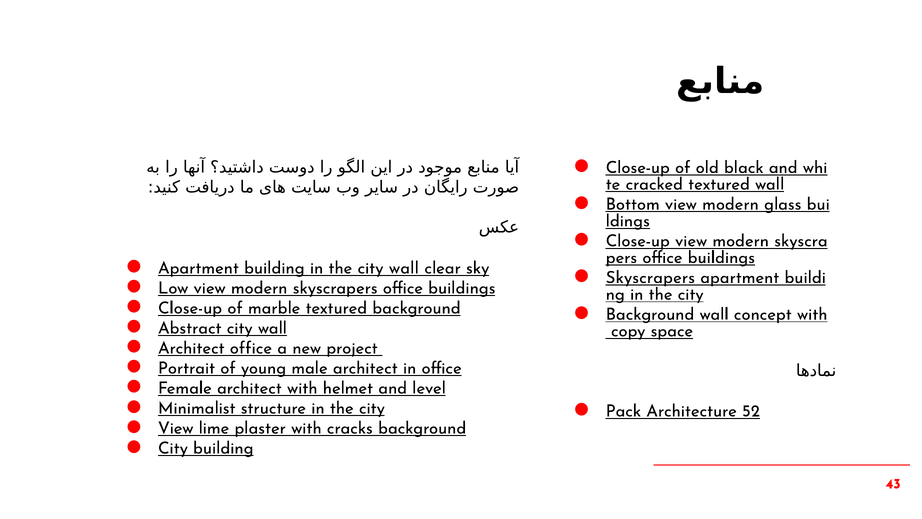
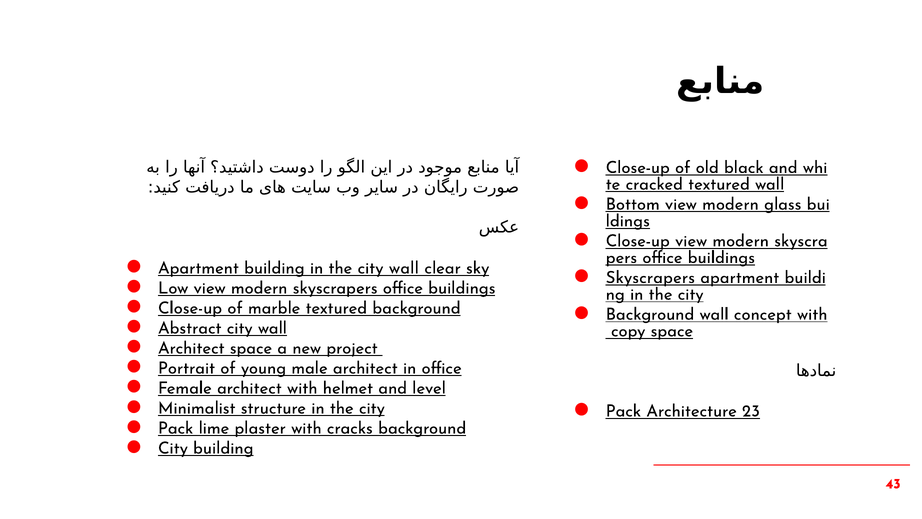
Architect office: office -> space
52: 52 -> 23
View at (176, 428): View -> Pack
